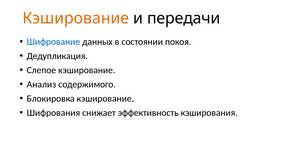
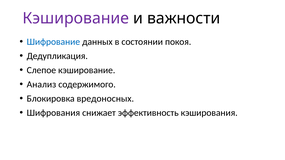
Кэширование at (76, 18) colour: orange -> purple
передачи: передачи -> важности
Блокировка кэширование: кэширование -> вредоносных
